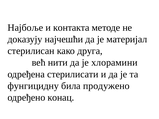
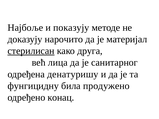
контакта: контакта -> показују
најчешћи: најчешћи -> нарочито
стерилисан underline: none -> present
нити: нити -> лица
хлорамини: хлорамини -> санитарног
стерилисати: стерилисати -> денатуришу
